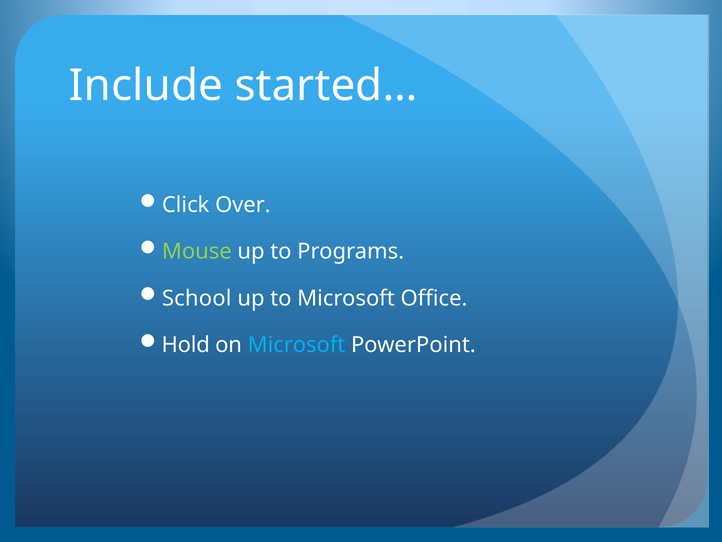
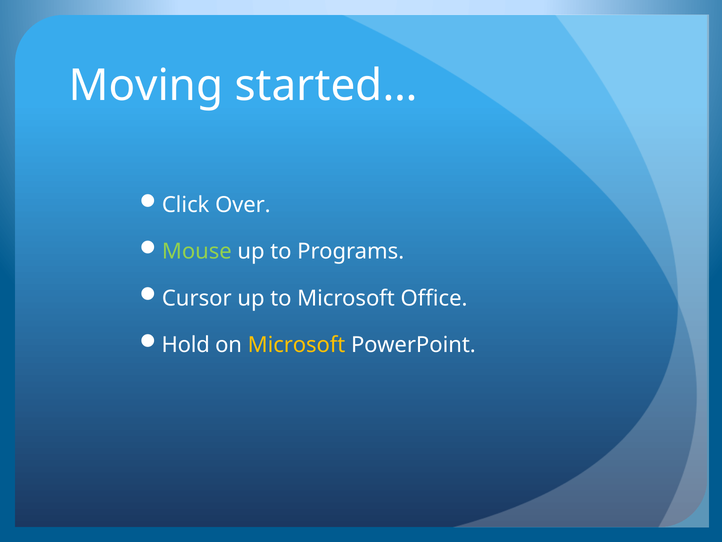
Include: Include -> Moving
School: School -> Cursor
Microsoft at (297, 345) colour: light blue -> yellow
